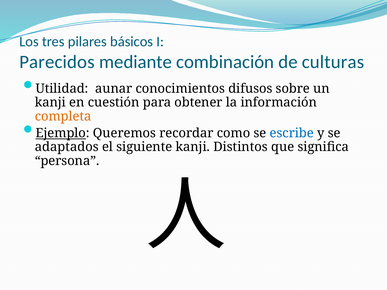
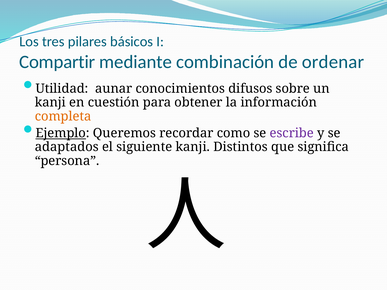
Parecidos: Parecidos -> Compartir
culturas: culturas -> ordenar
escribe colour: blue -> purple
